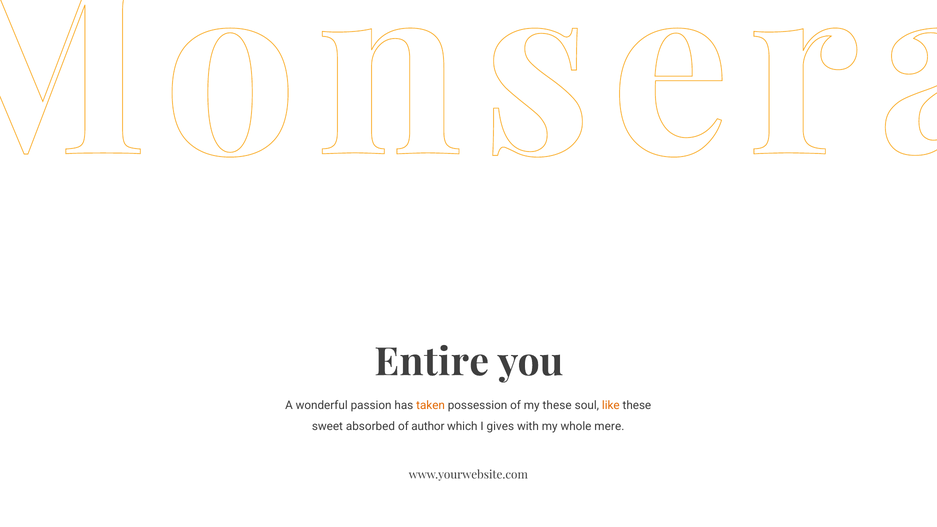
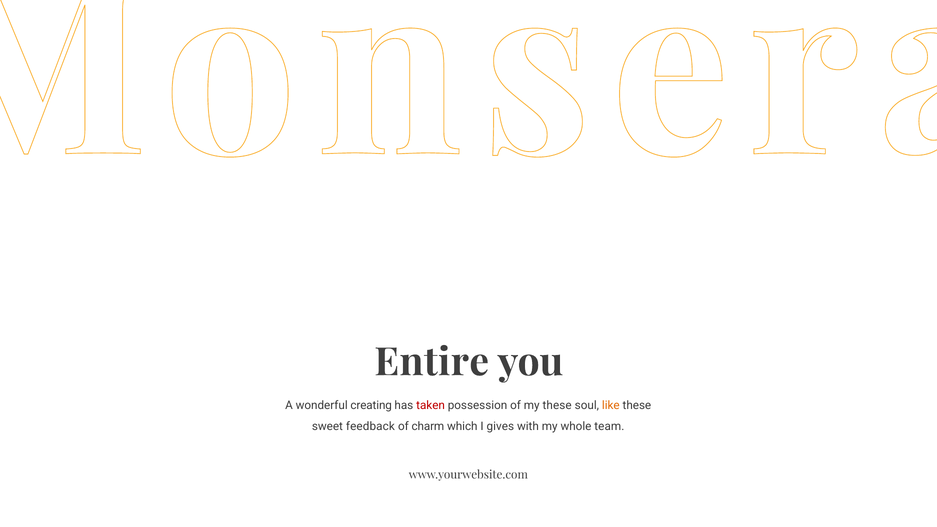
passion: passion -> creating
taken colour: orange -> red
absorbed: absorbed -> feedback
author: author -> charm
mere: mere -> team
